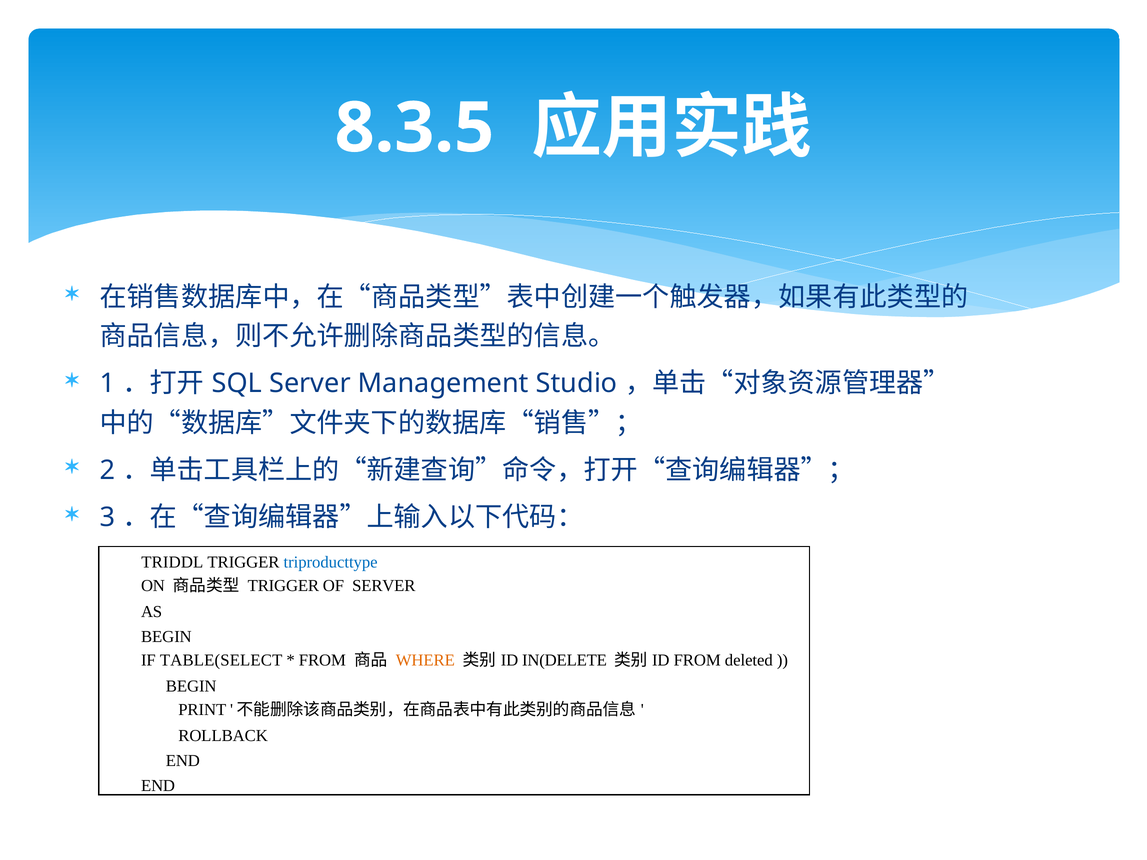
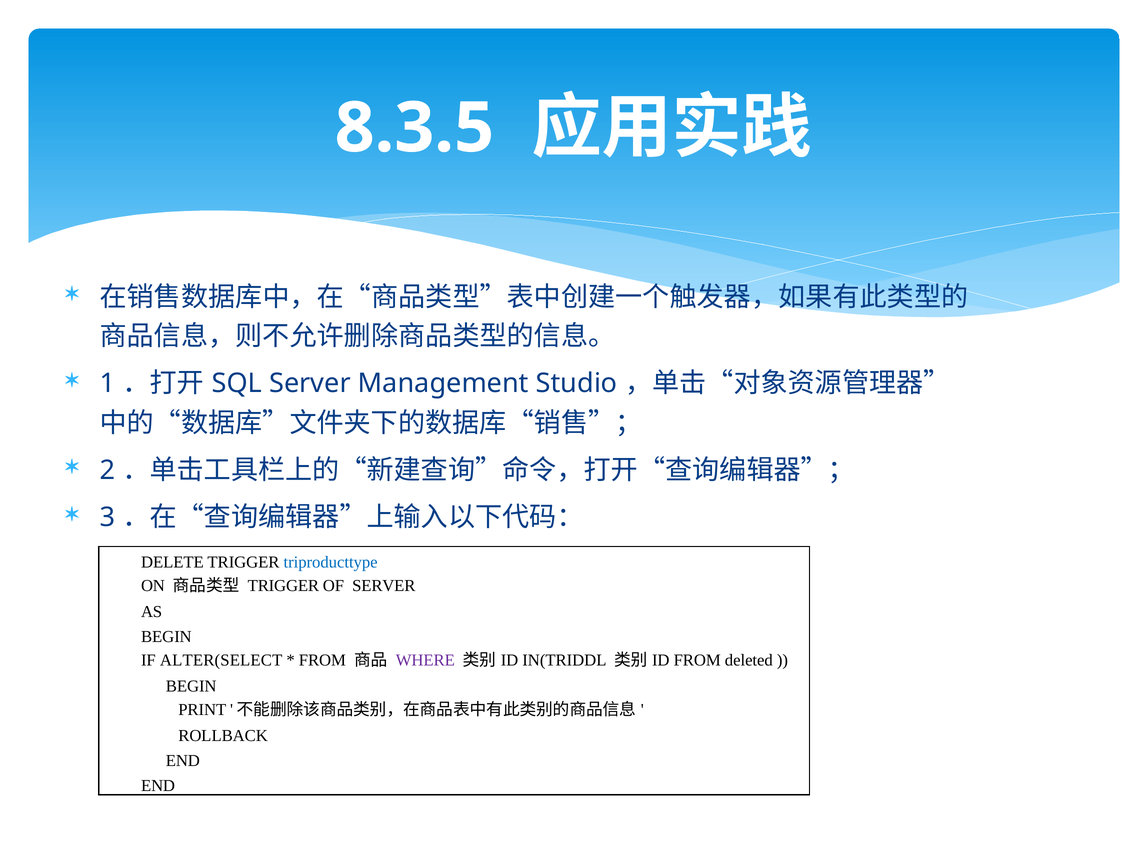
TRIDDL: TRIDDL -> DELETE
TABLE(SELECT: TABLE(SELECT -> ALTER(SELECT
WHERE colour: orange -> purple
IN(DELETE: IN(DELETE -> IN(TRIDDL
